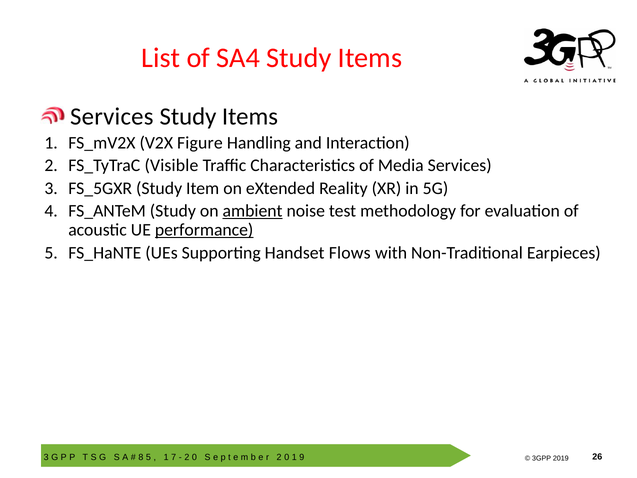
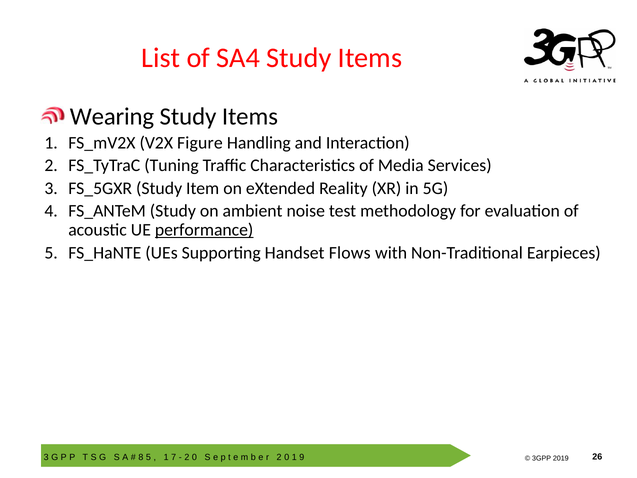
Services at (112, 116): Services -> Wearing
Visible: Visible -> Tuning
ambient underline: present -> none
